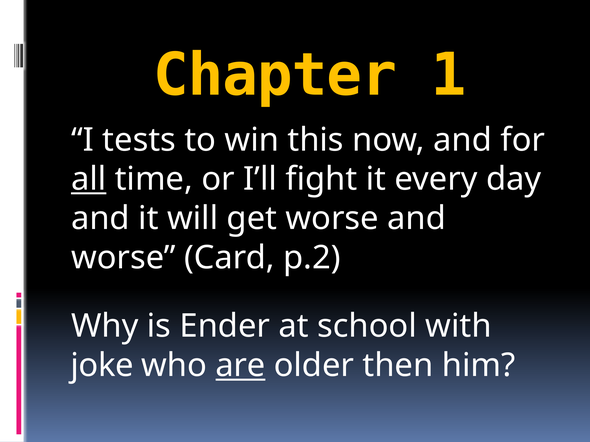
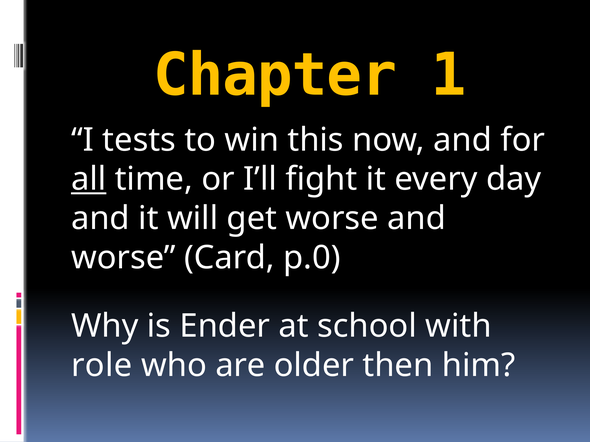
p.2: p.2 -> p.0
joke: joke -> role
are underline: present -> none
